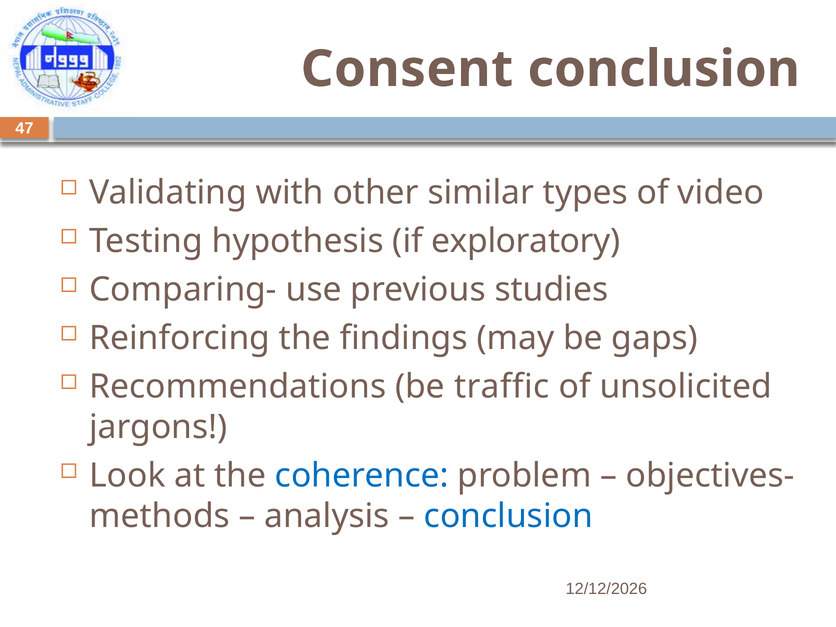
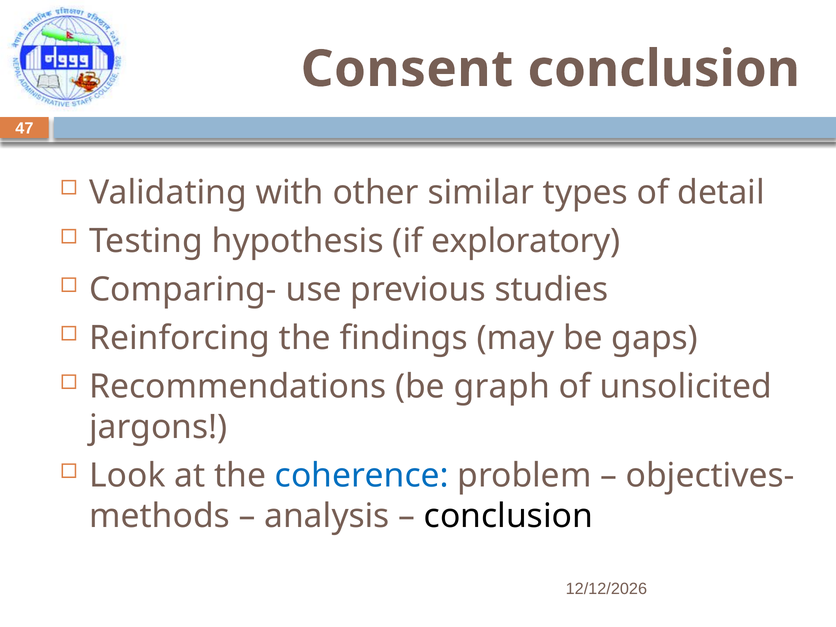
video: video -> detail
traffic: traffic -> graph
conclusion at (508, 516) colour: blue -> black
